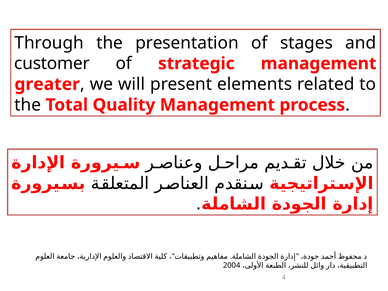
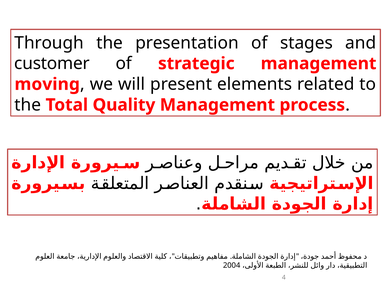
greater: greater -> moving
